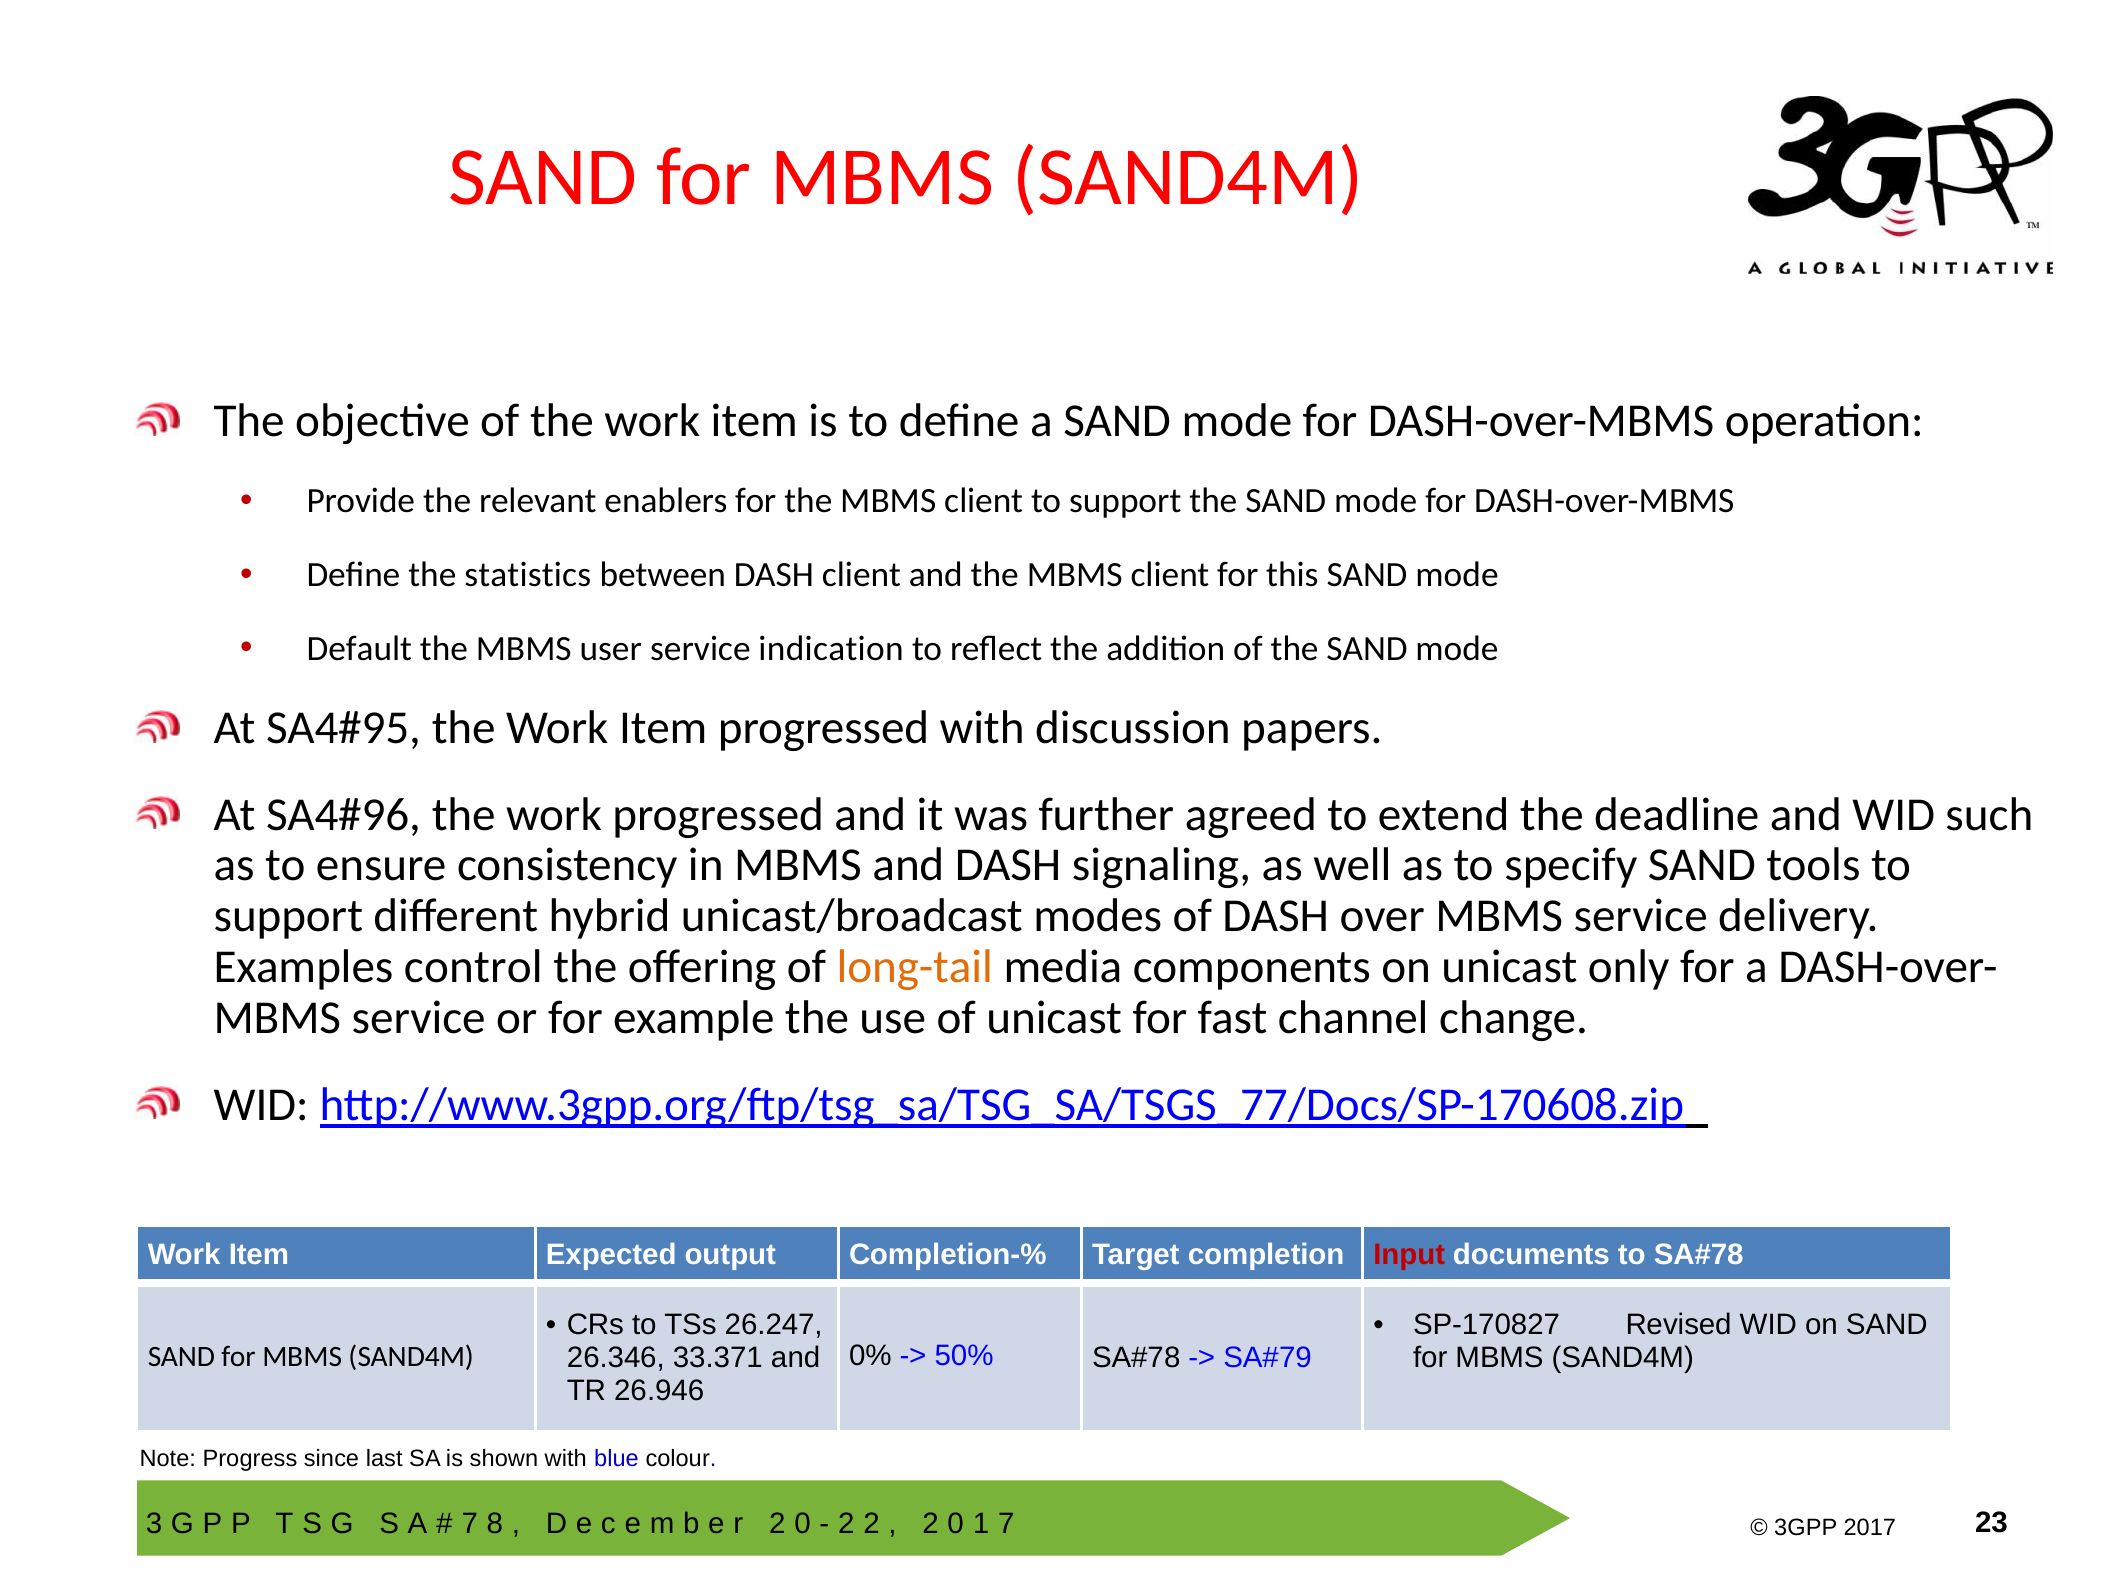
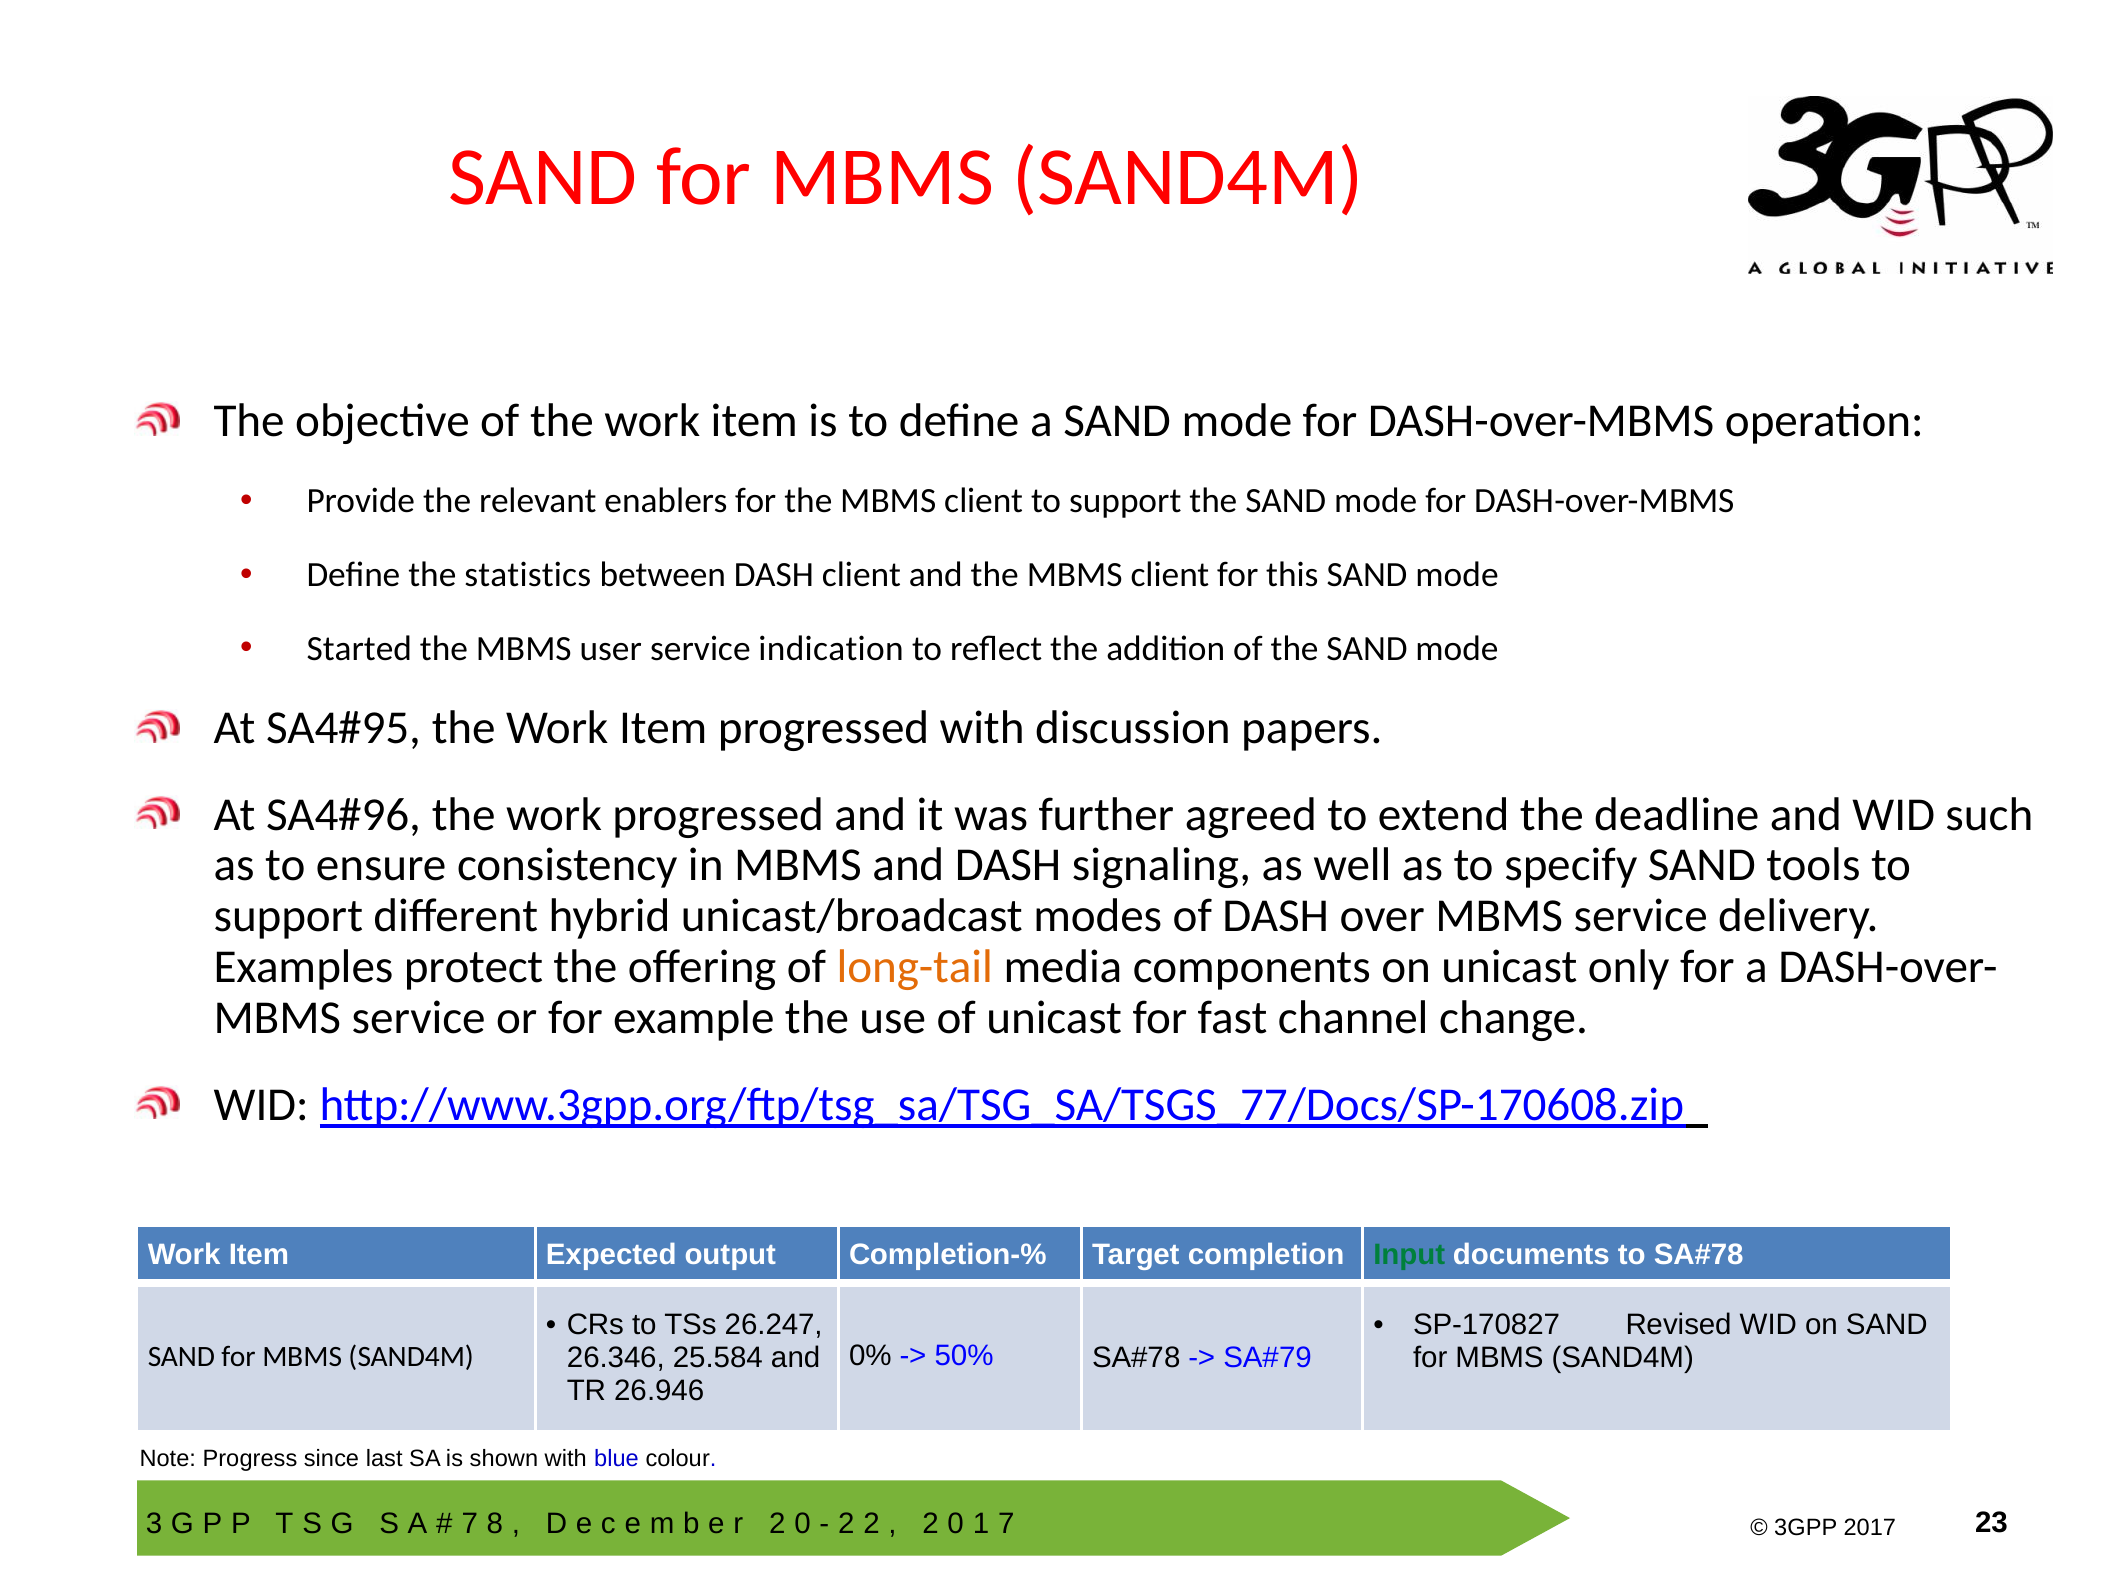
Default: Default -> Started
control: control -> protect
Input colour: red -> green
33.371: 33.371 -> 25.584
